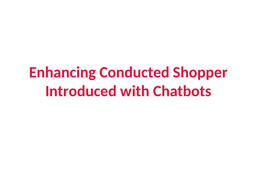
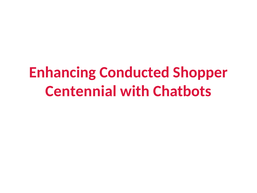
Introduced: Introduced -> Centennial
